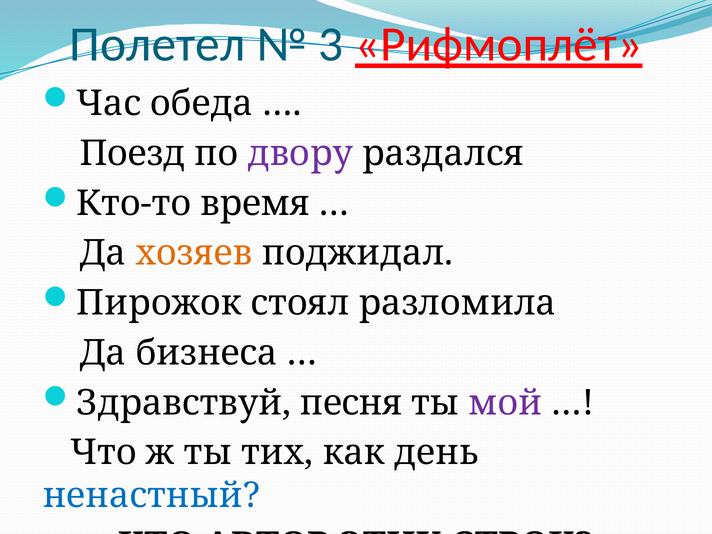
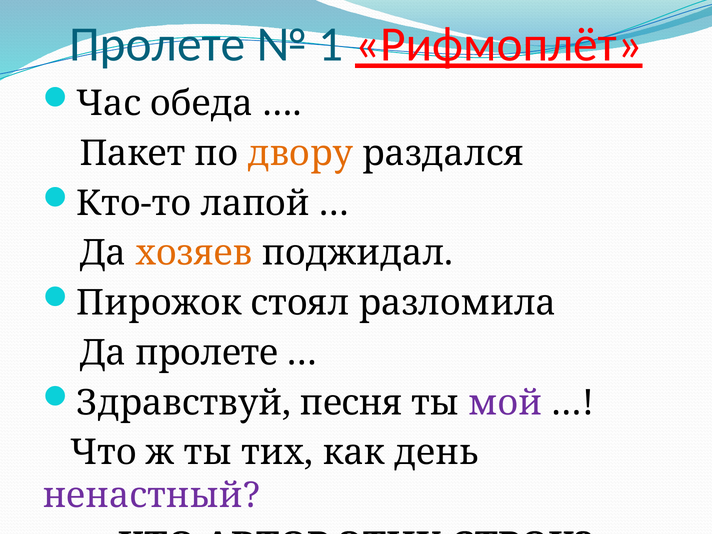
Полетел at (157, 45): Полетел -> Пролете
3: 3 -> 1
Поезд: Поезд -> Пакет
двору colour: purple -> orange
время: время -> лапой
Да бизнеса: бизнеса -> пролете
ненастный colour: blue -> purple
